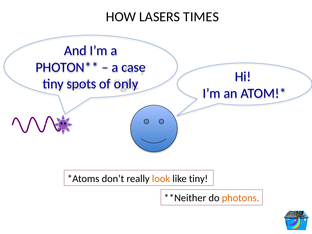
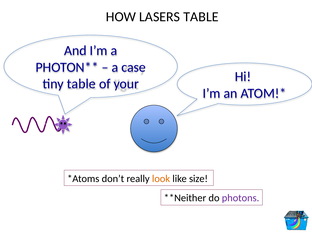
LASERS TIMES: TIMES -> TABLE
tiny spots: spots -> table
only: only -> your
like tiny: tiny -> size
photons colour: orange -> purple
